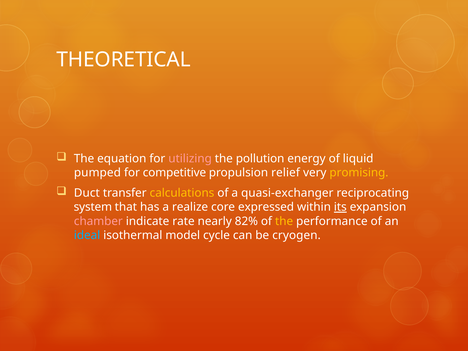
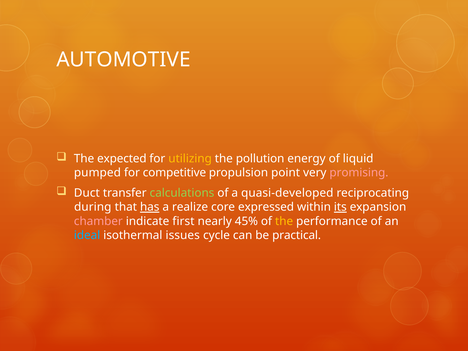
THEORETICAL: THEORETICAL -> AUTOMOTIVE
equation: equation -> expected
utilizing colour: pink -> yellow
relief: relief -> point
promising colour: yellow -> pink
calculations colour: yellow -> light green
quasi-exchanger: quasi-exchanger -> quasi-developed
system: system -> during
has underline: none -> present
rate: rate -> first
82%: 82% -> 45%
model: model -> issues
cryogen: cryogen -> practical
